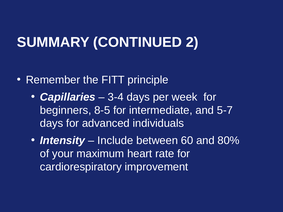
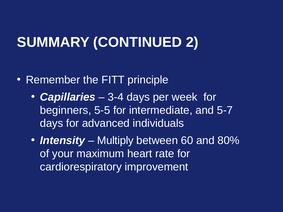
8-5: 8-5 -> 5-5
Include: Include -> Multiply
